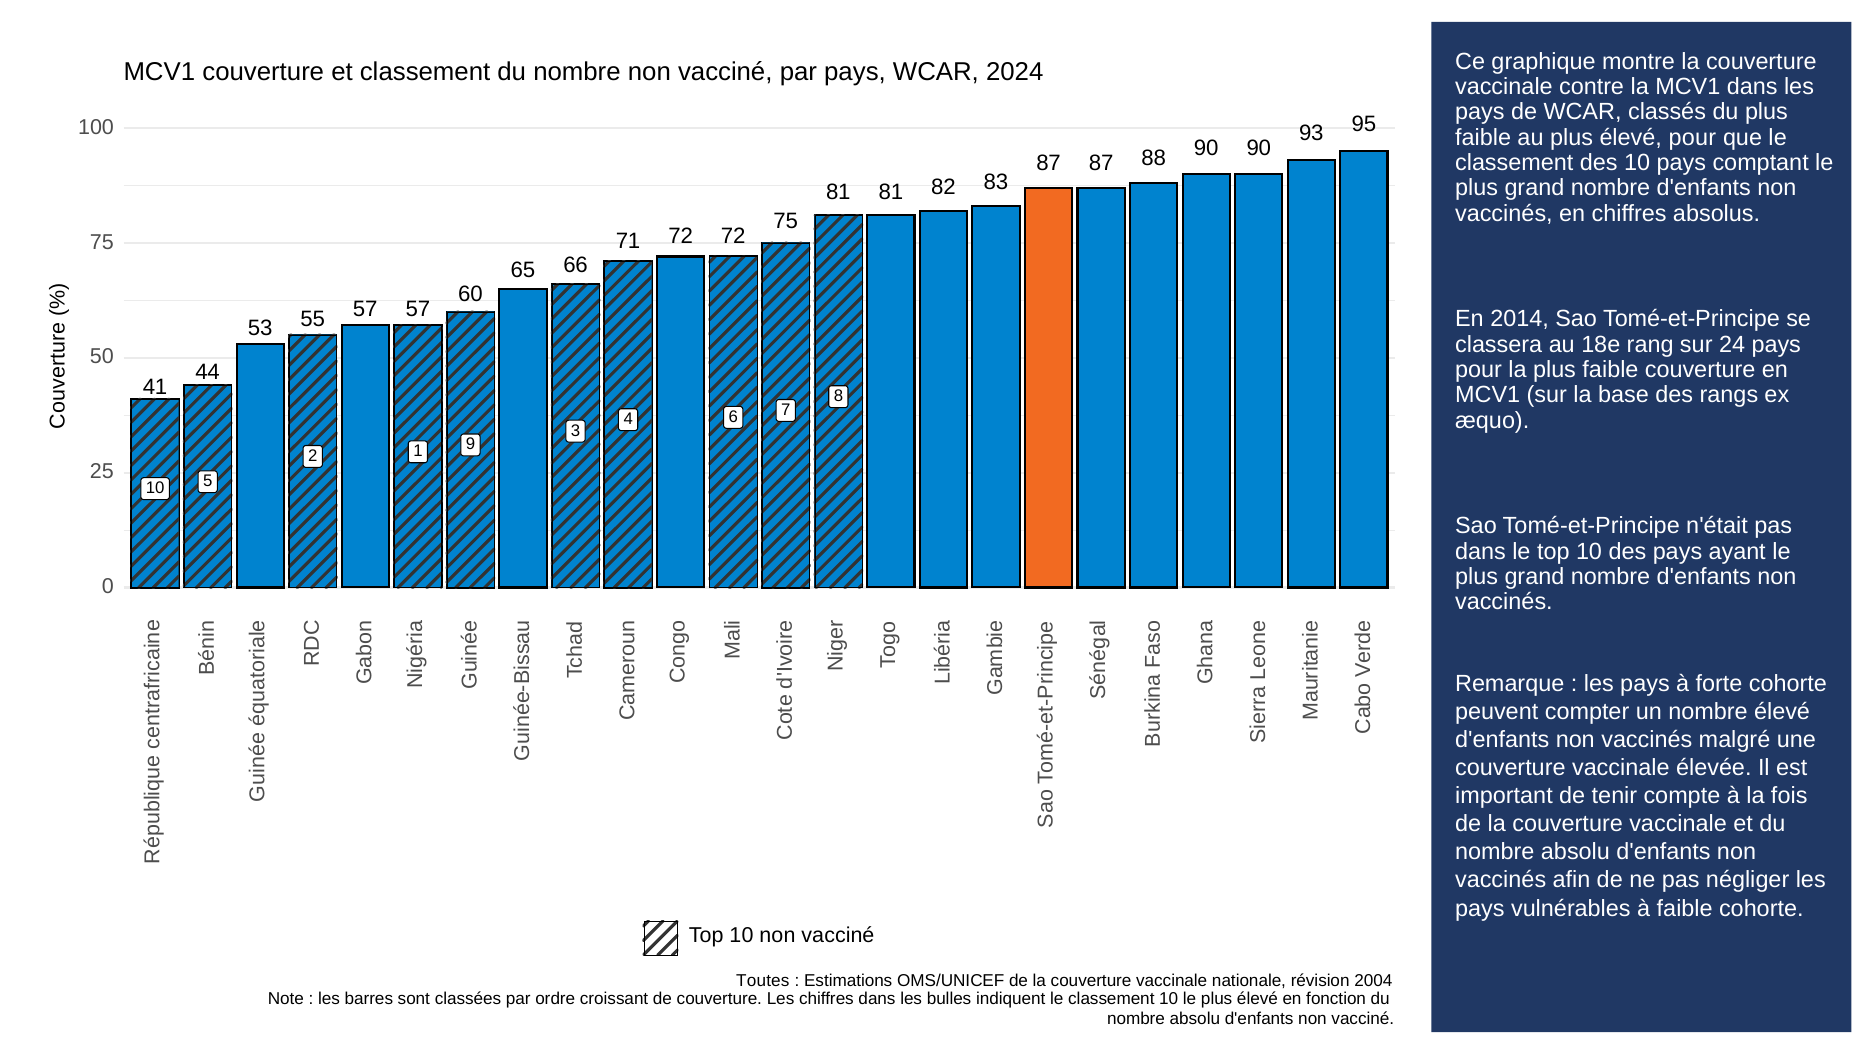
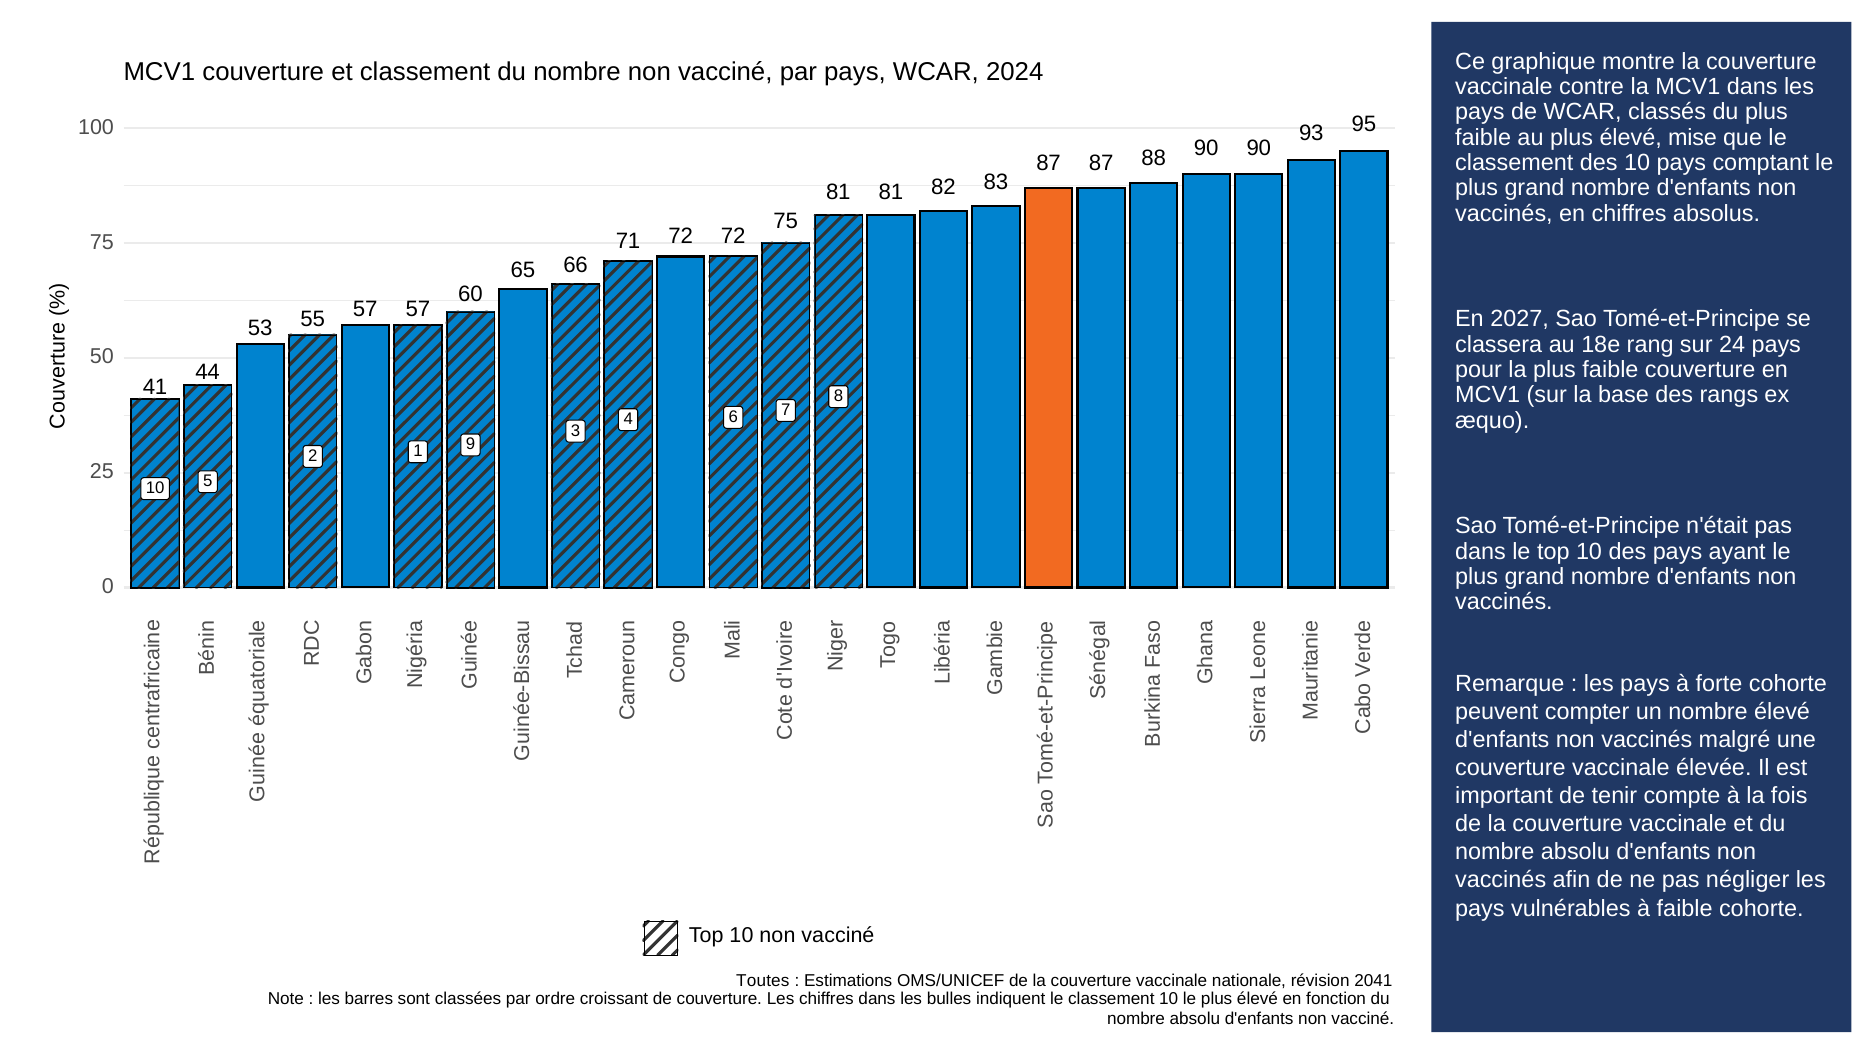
élevé pour: pour -> mise
2014: 2014 -> 2027
2004: 2004 -> 2041
